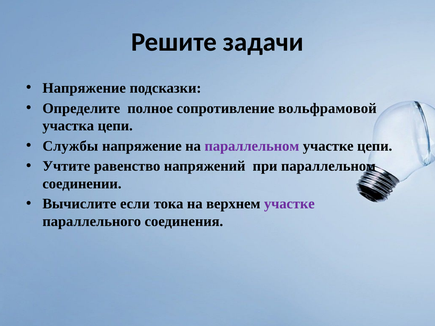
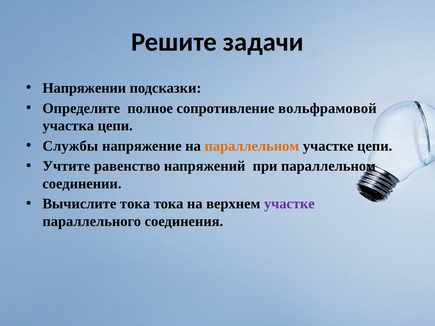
Напряжение at (84, 88): Напряжение -> Напряжении
параллельном at (252, 146) colour: purple -> orange
Вычислите если: если -> тока
